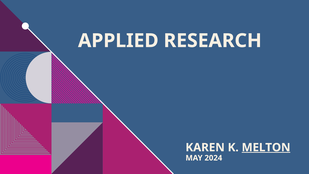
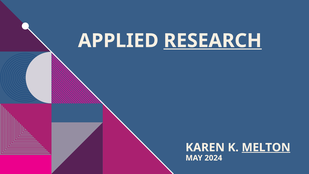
RESEARCH underline: none -> present
